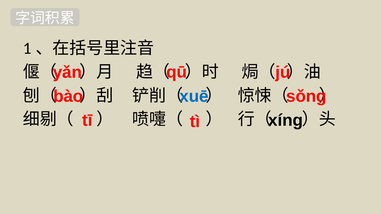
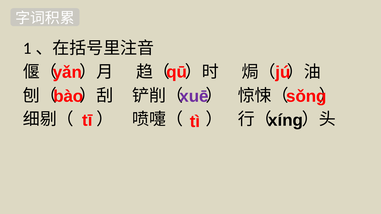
xuē colour: blue -> purple
